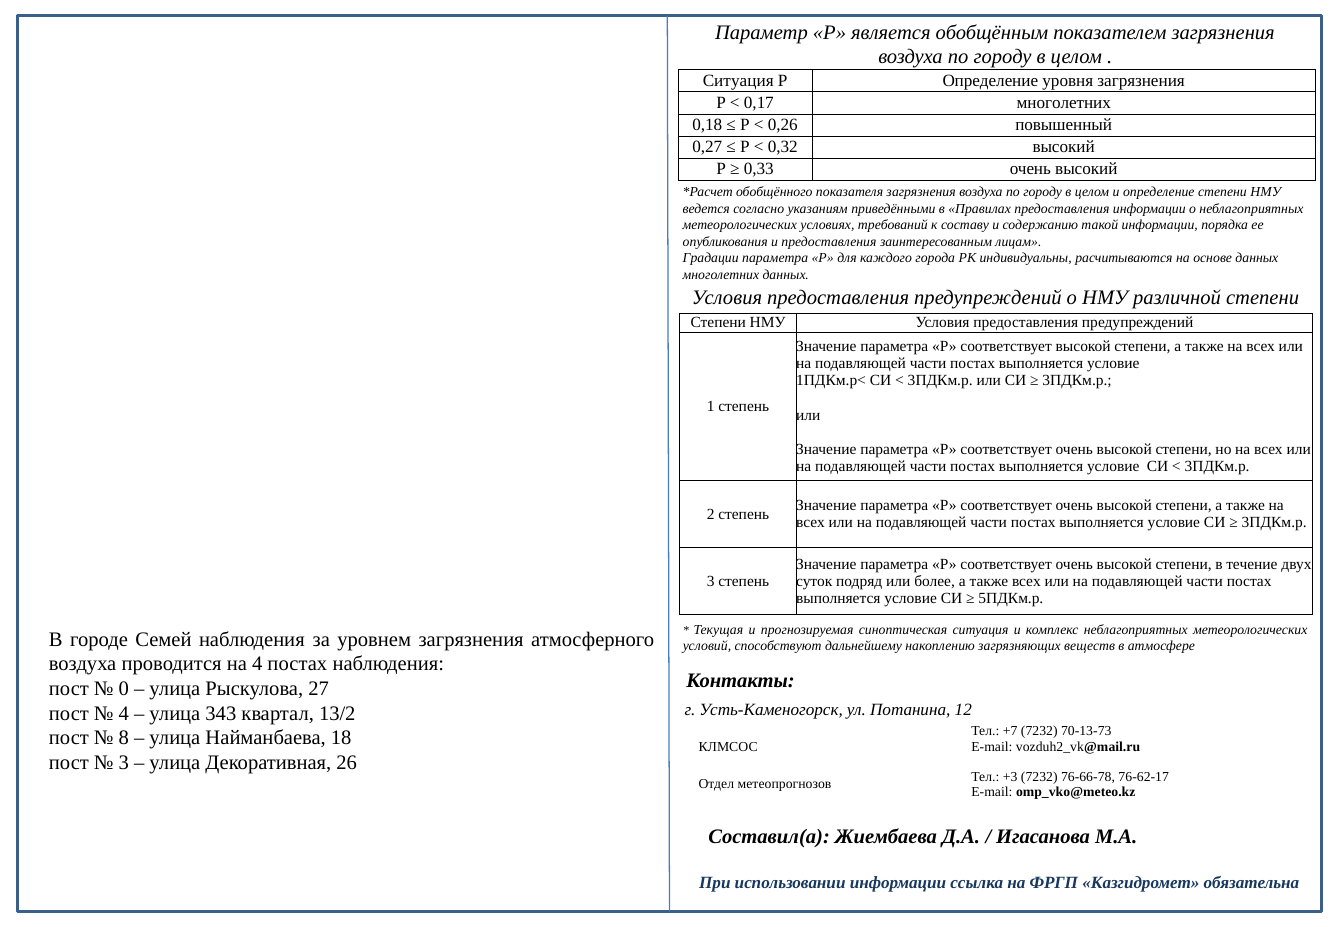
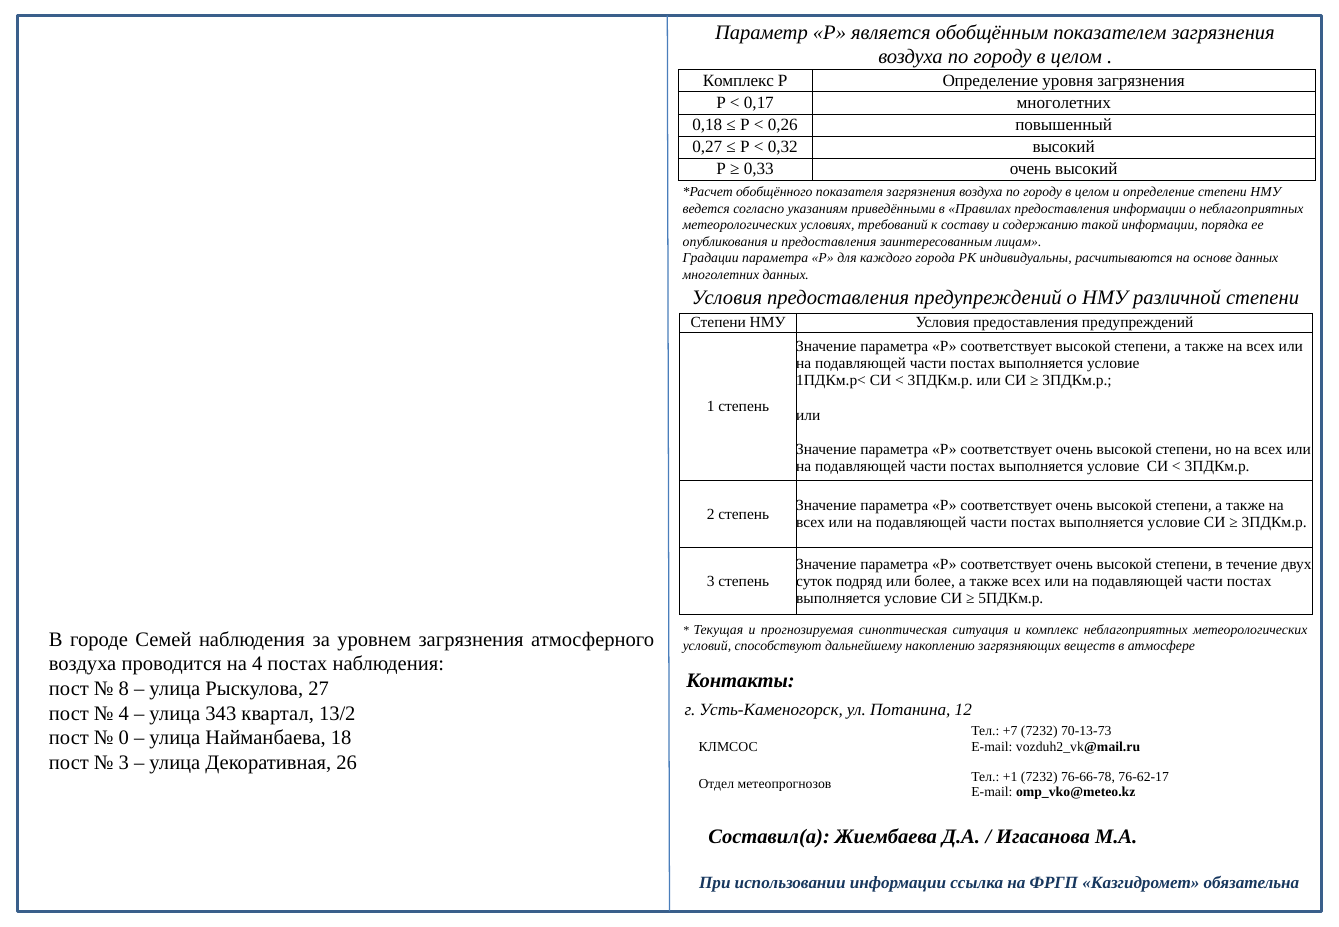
Ситуация at (738, 81): Ситуация -> Комплекс
0: 0 -> 8
8: 8 -> 0
+3: +3 -> +1
